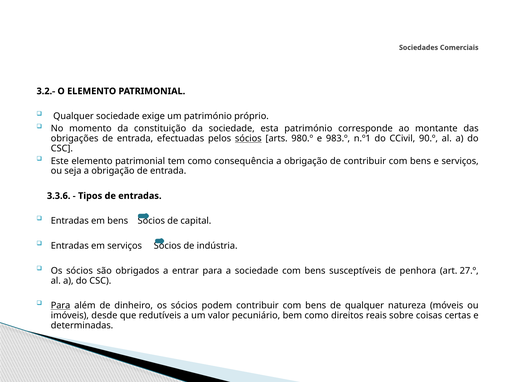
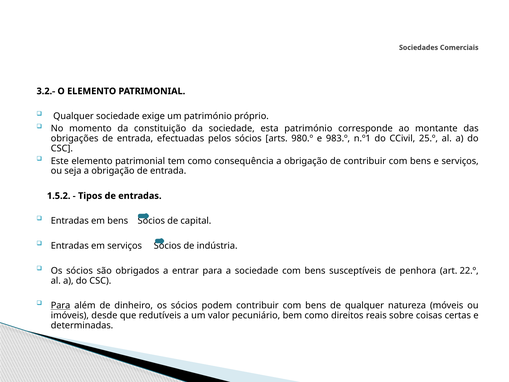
sócios at (248, 138) underline: present -> none
90.º: 90.º -> 25.º
3.3.6: 3.3.6 -> 1.5.2
27.º: 27.º -> 22.º
